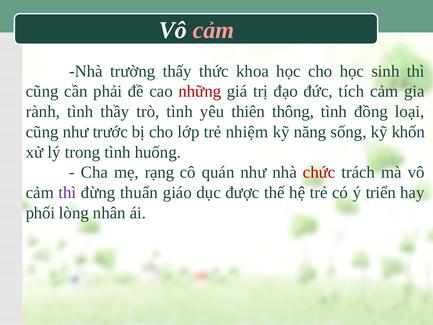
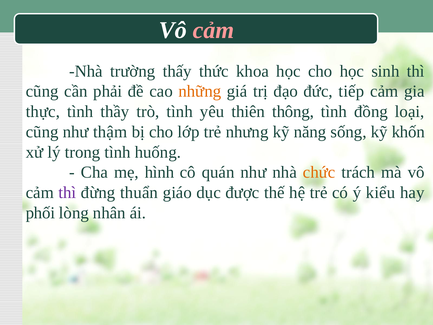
những colour: red -> orange
tích: tích -> tiếp
rành: rành -> thực
trước: trước -> thậm
nhiệm: nhiệm -> nhưng
rạng: rạng -> hình
chức colour: red -> orange
triển: triển -> kiểu
